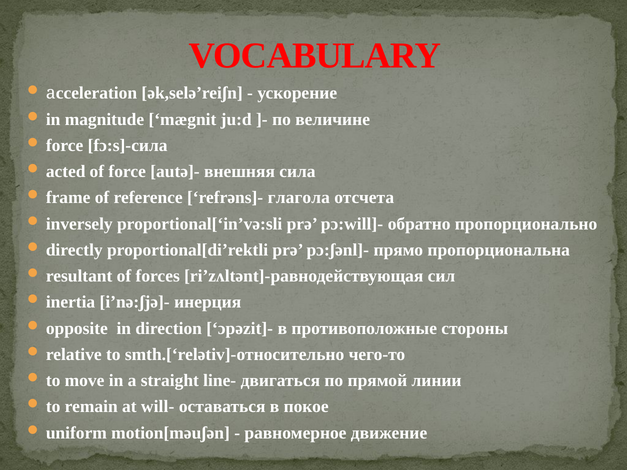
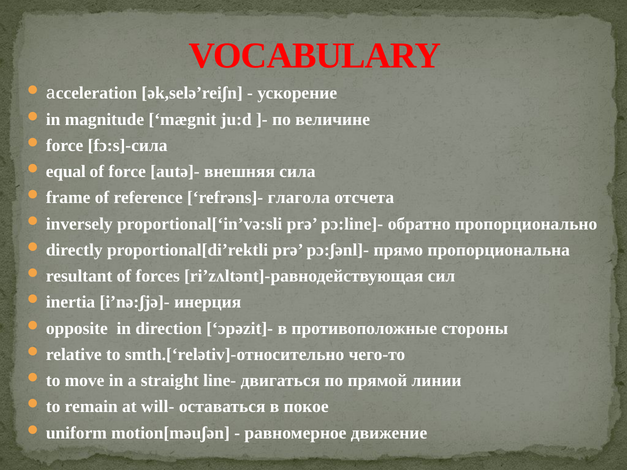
acted: acted -> equal
pɔ:will]-: pɔ:will]- -> pɔ:line]-
